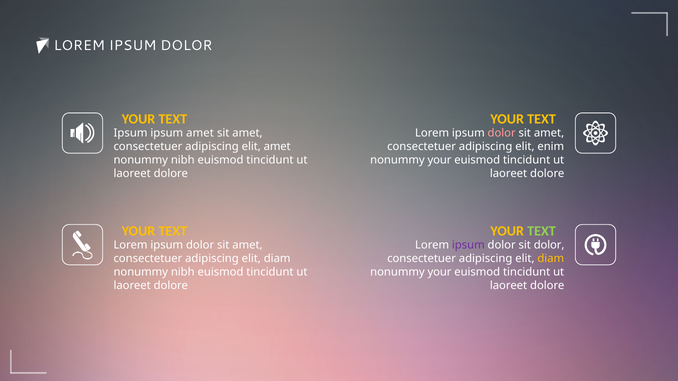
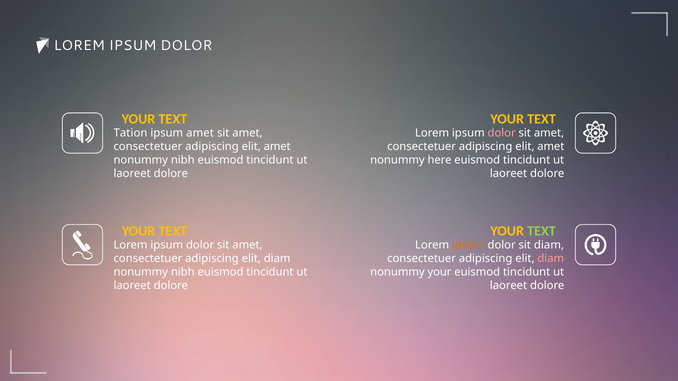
Ipsum at (131, 133): Ipsum -> Tation
enim at (551, 147): enim -> amet
your at (440, 160): your -> here
ipsum at (468, 245) colour: purple -> orange
sit dolor: dolor -> diam
diam at (551, 259) colour: yellow -> pink
